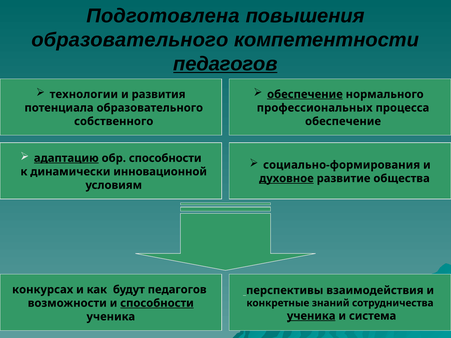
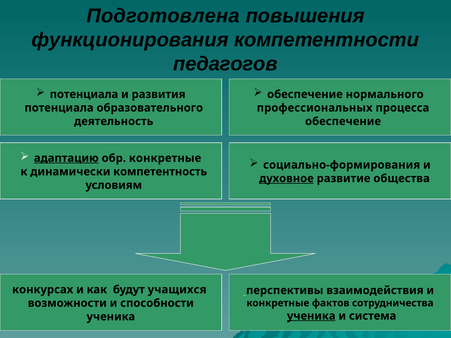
образовательного at (130, 40): образовательного -> функционирования
педагогов at (225, 64) underline: present -> none
технологии at (84, 94): технологии -> потенциала
обеспечение at (305, 94) underline: present -> none
собственного: собственного -> деятельность
обр способности: способности -> конкретные
инновационной: инновационной -> компетентность
будут педагогов: педагогов -> учащихся
способности at (157, 303) underline: present -> none
знаний: знаний -> фактов
